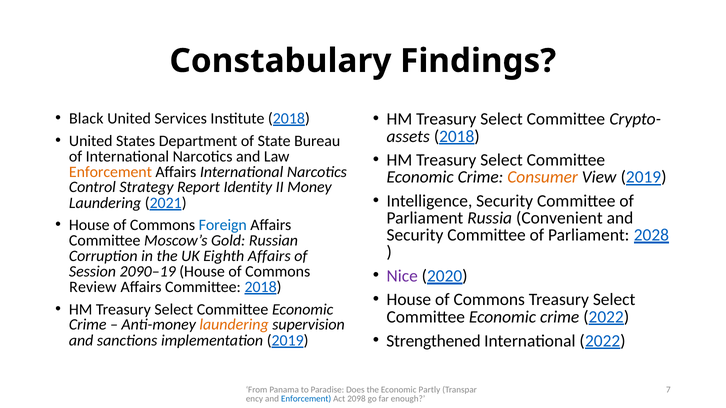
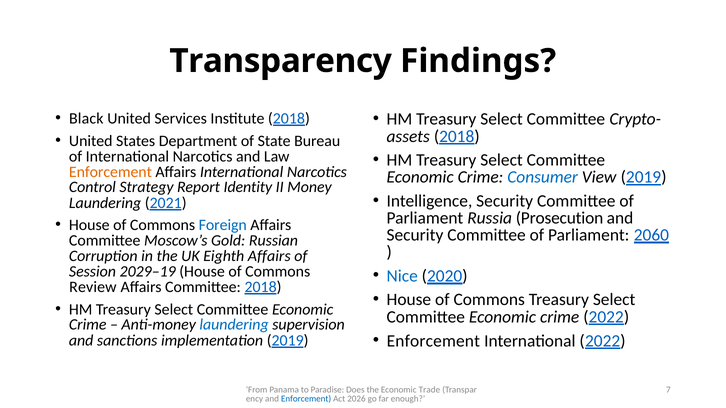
Constabulary: Constabulary -> Transparency
Consumer colour: orange -> blue
Convenient: Convenient -> Prosecution
2028: 2028 -> 2060
2090–19: 2090–19 -> 2029–19
Nice colour: purple -> blue
laundering at (234, 325) colour: orange -> blue
Strengthened at (434, 341): Strengthened -> Enforcement
Partly: Partly -> Trade
2098: 2098 -> 2026
